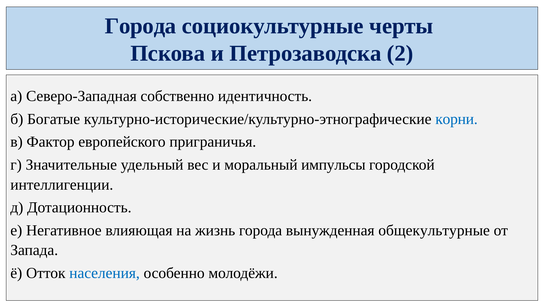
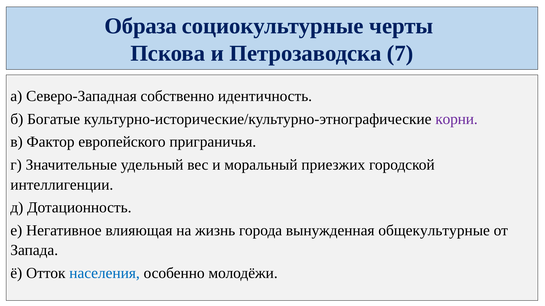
Города at (141, 26): Города -> Образа
2: 2 -> 7
корни colour: blue -> purple
импульсы: импульсы -> приезжих
